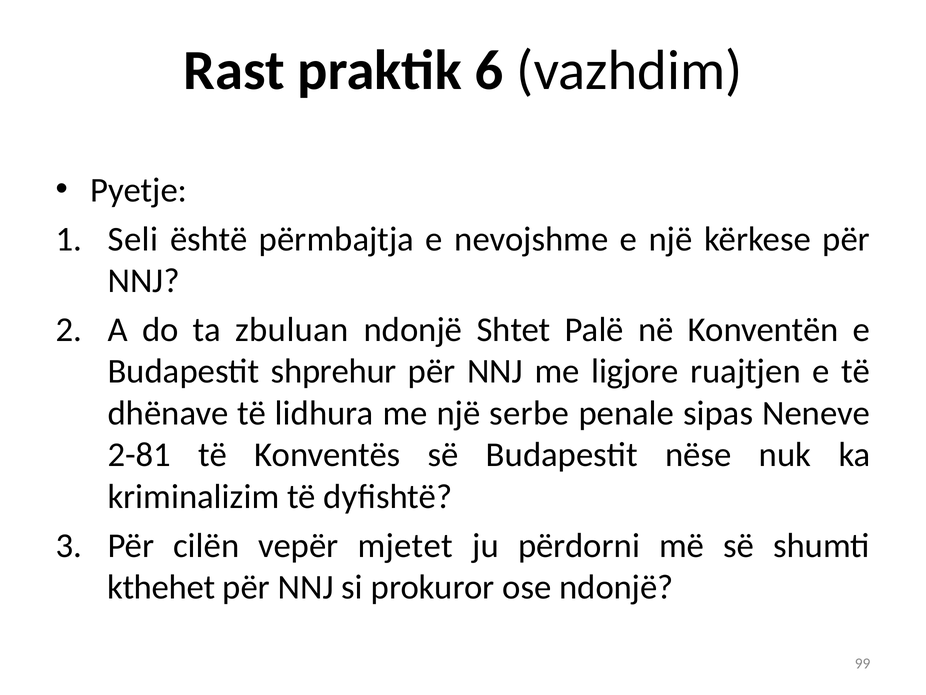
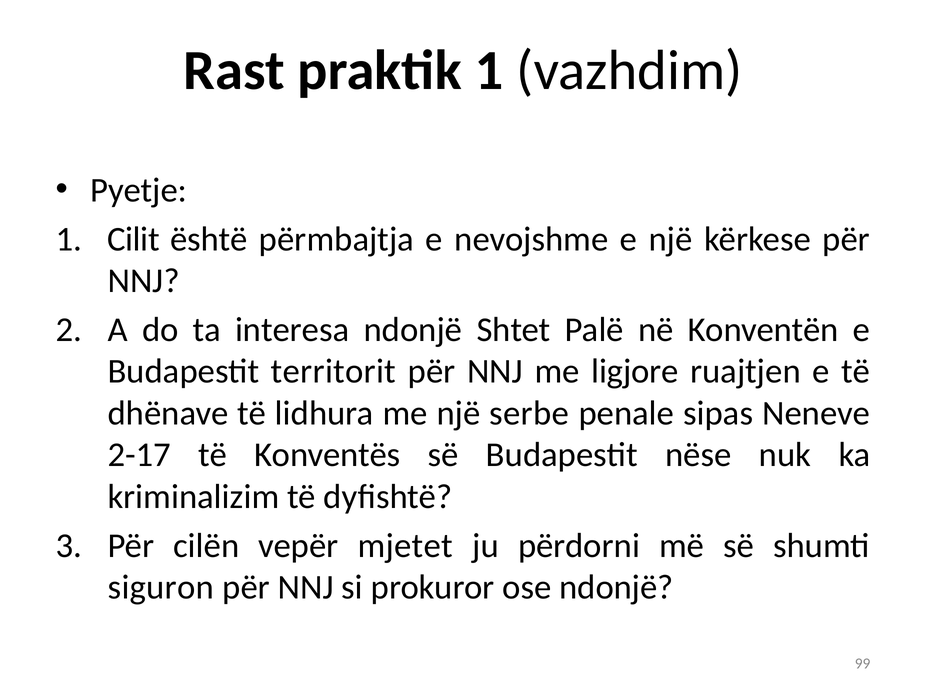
praktik 6: 6 -> 1
Seli: Seli -> Cilit
zbuluan: zbuluan -> interesa
shprehur: shprehur -> territorit
2-81: 2-81 -> 2-17
kthehet: kthehet -> siguron
